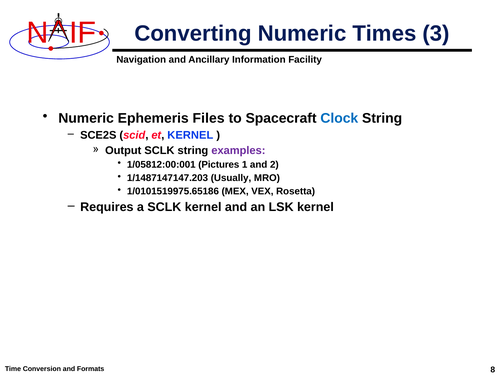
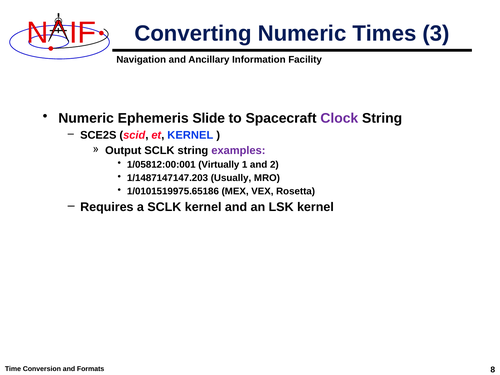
Files: Files -> Slide
Clock colour: blue -> purple
Pictures: Pictures -> Virtually
